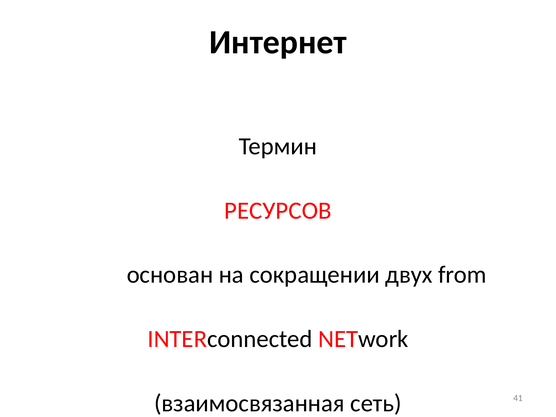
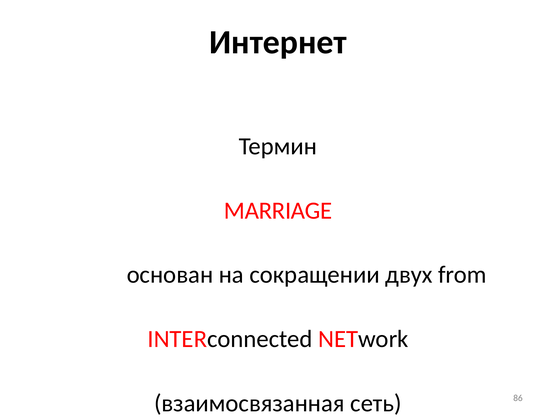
РЕСУРСОВ: РЕСУРСОВ -> MARRIAGE
41: 41 -> 86
